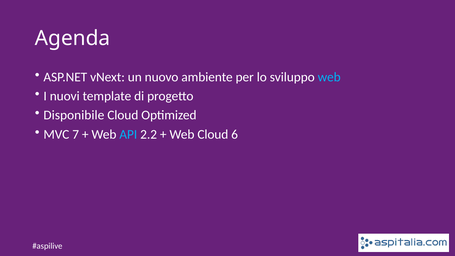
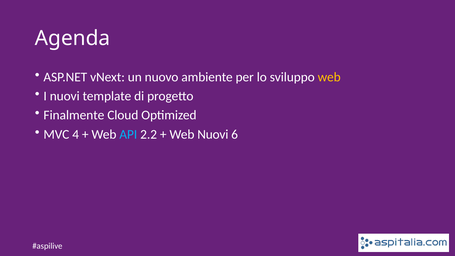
web at (329, 77) colour: light blue -> yellow
Disponibile: Disponibile -> Finalmente
7: 7 -> 4
Web Cloud: Cloud -> Nuovi
